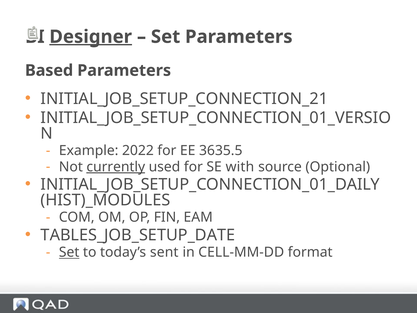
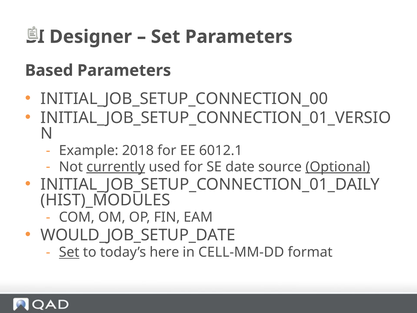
Designer underline: present -> none
INITIAL_JOB_SETUP_CONNECTION_21: INITIAL_JOB_SETUP_CONNECTION_21 -> INITIAL_JOB_SETUP_CONNECTION_00
2022: 2022 -> 2018
3635.5: 3635.5 -> 6012.1
with: with -> date
Optional underline: none -> present
TABLES_JOB_SETUP_DATE: TABLES_JOB_SETUP_DATE -> WOULD_JOB_SETUP_DATE
sent: sent -> here
